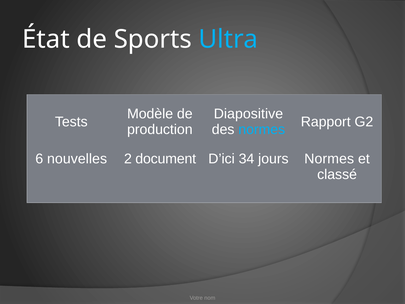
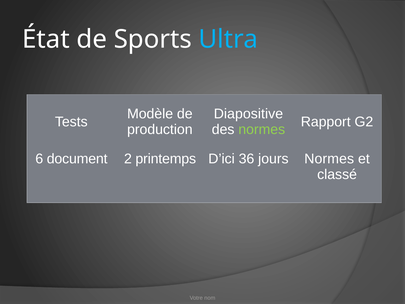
normes at (262, 130) colour: light blue -> light green
nouvelles: nouvelles -> document
document: document -> printemps
34: 34 -> 36
